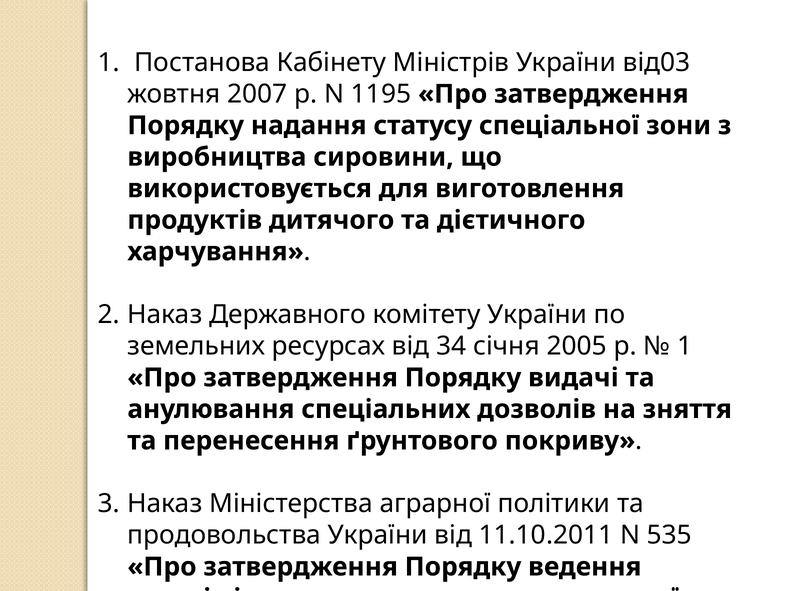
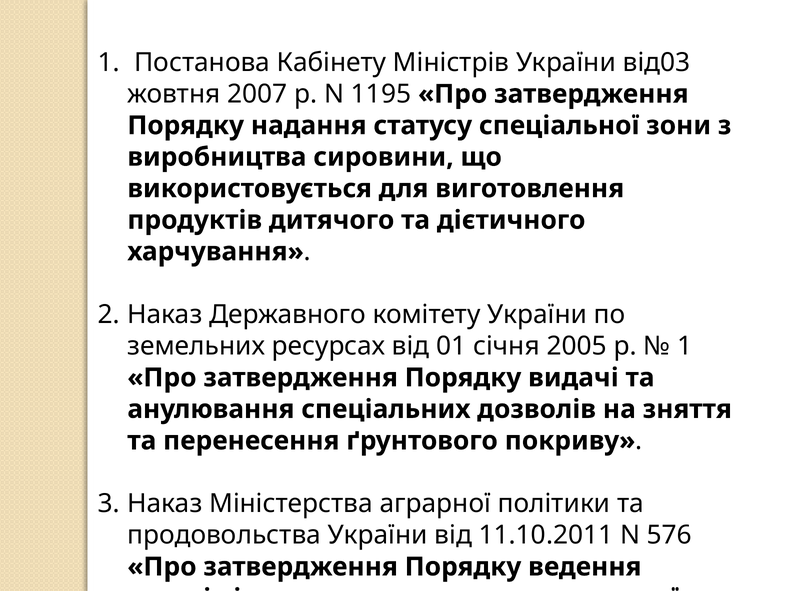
34: 34 -> 01
535: 535 -> 576
